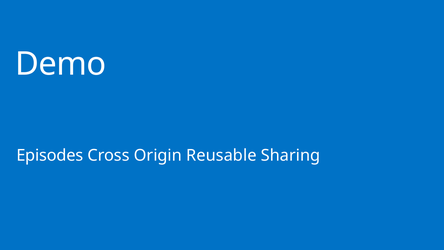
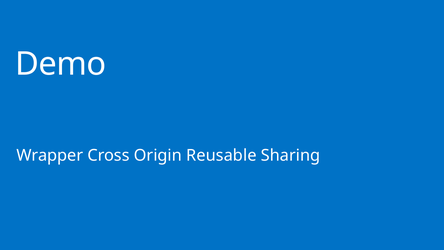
Episodes: Episodes -> Wrapper
